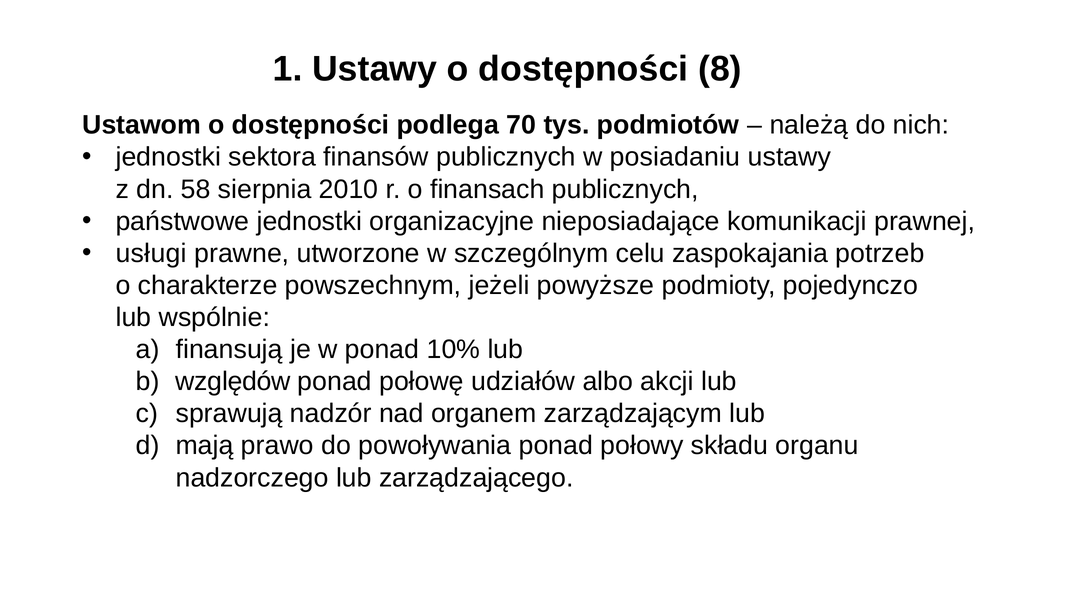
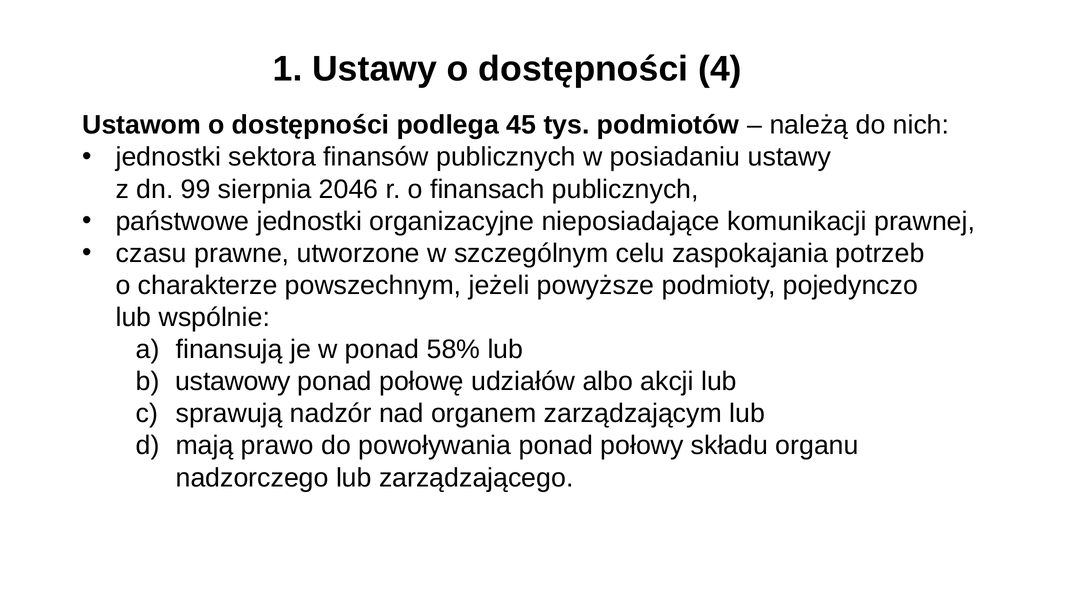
8: 8 -> 4
70: 70 -> 45
58: 58 -> 99
2010: 2010 -> 2046
usługi: usługi -> czasu
10%: 10% -> 58%
względów: względów -> ustawowy
